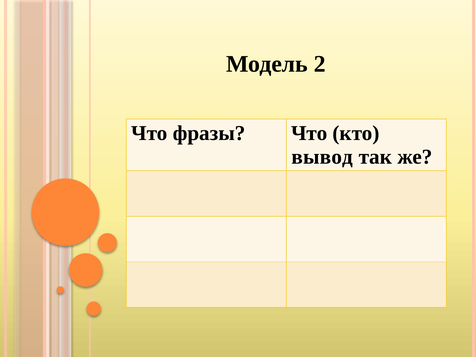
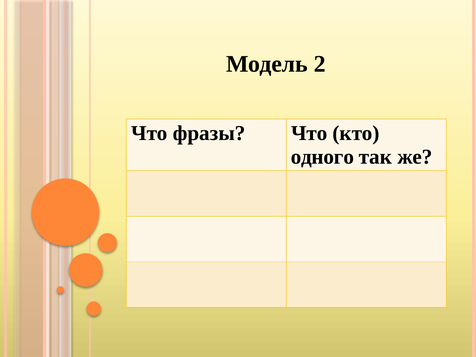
вывод: вывод -> одного
